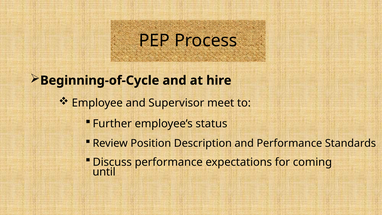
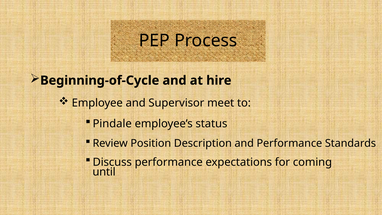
Further: Further -> Pindale
